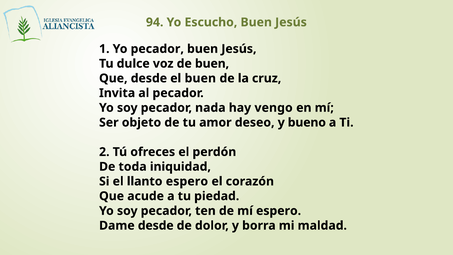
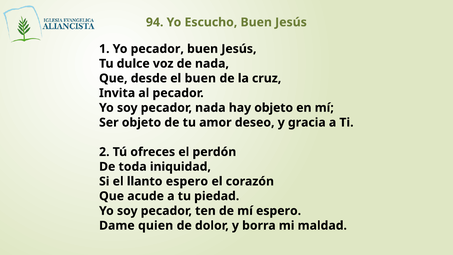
de buen: buen -> nada
hay vengo: vengo -> objeto
bueno: bueno -> gracia
Dame desde: desde -> quien
